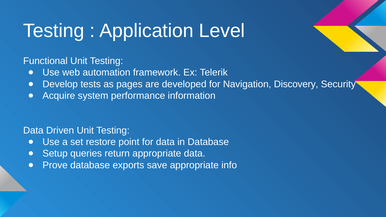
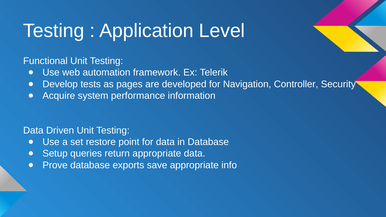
Discovery: Discovery -> Controller
